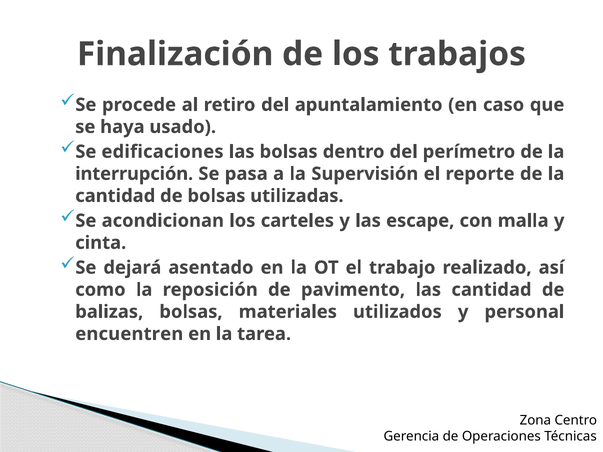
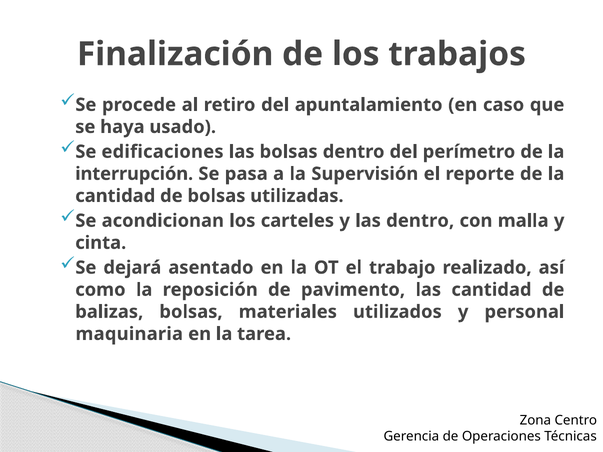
las escape: escape -> dentro
encuentren: encuentren -> maquinaria
